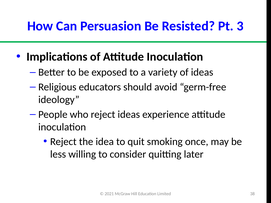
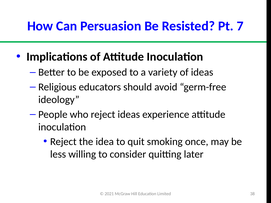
3: 3 -> 7
